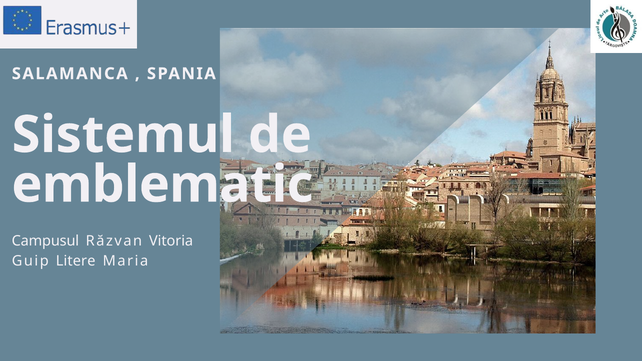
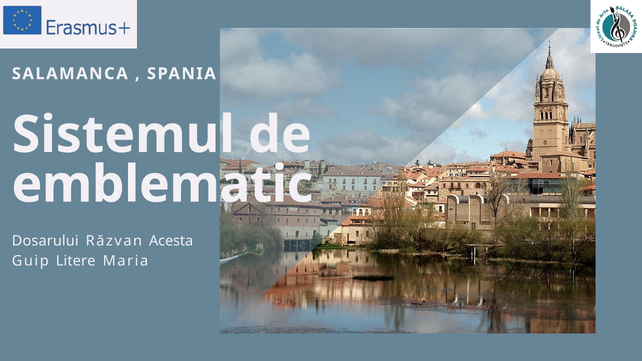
Campusul: Campusul -> Dosarului
Vitoria: Vitoria -> Acesta
